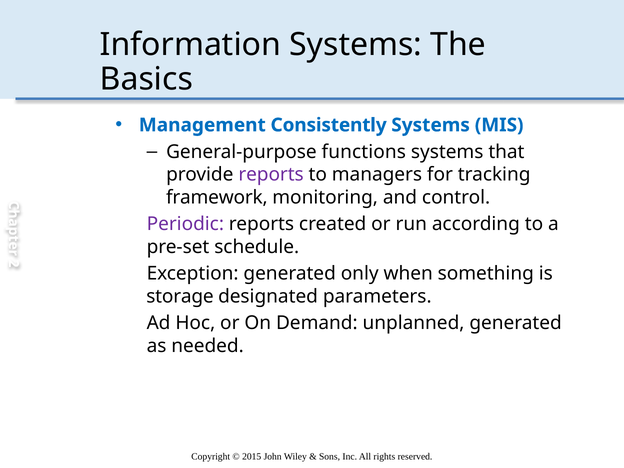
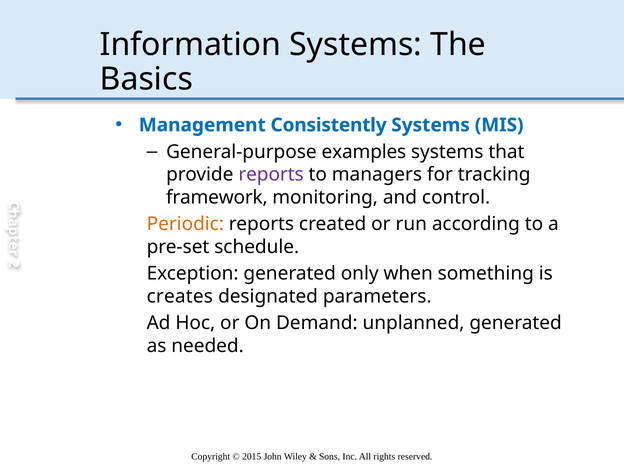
functions: functions -> examples
Periodic colour: purple -> orange
storage: storage -> creates
